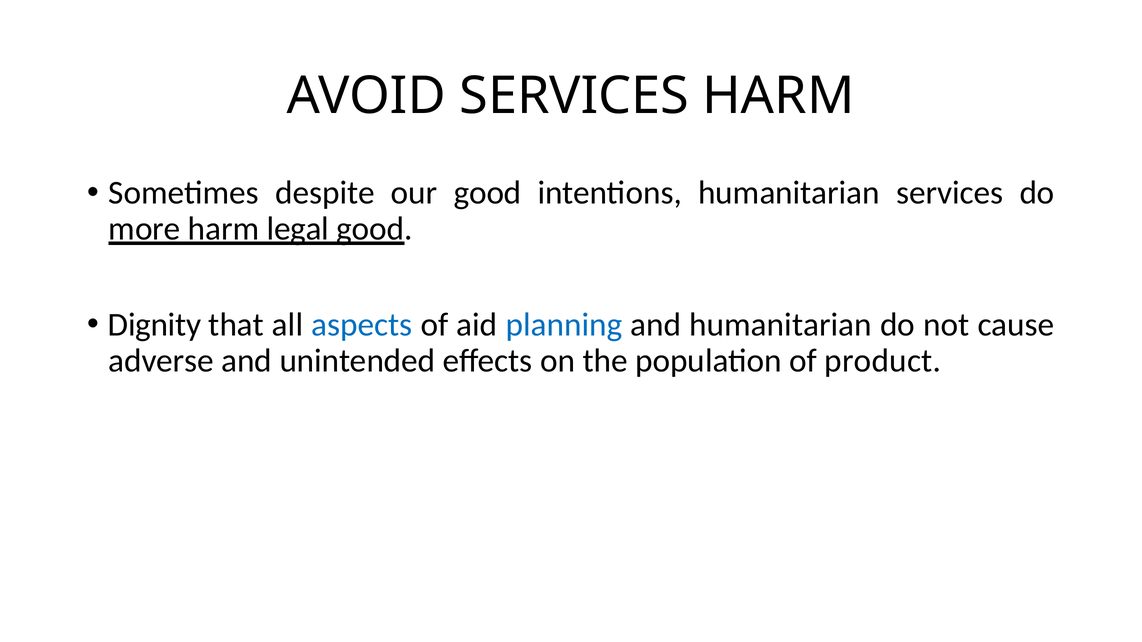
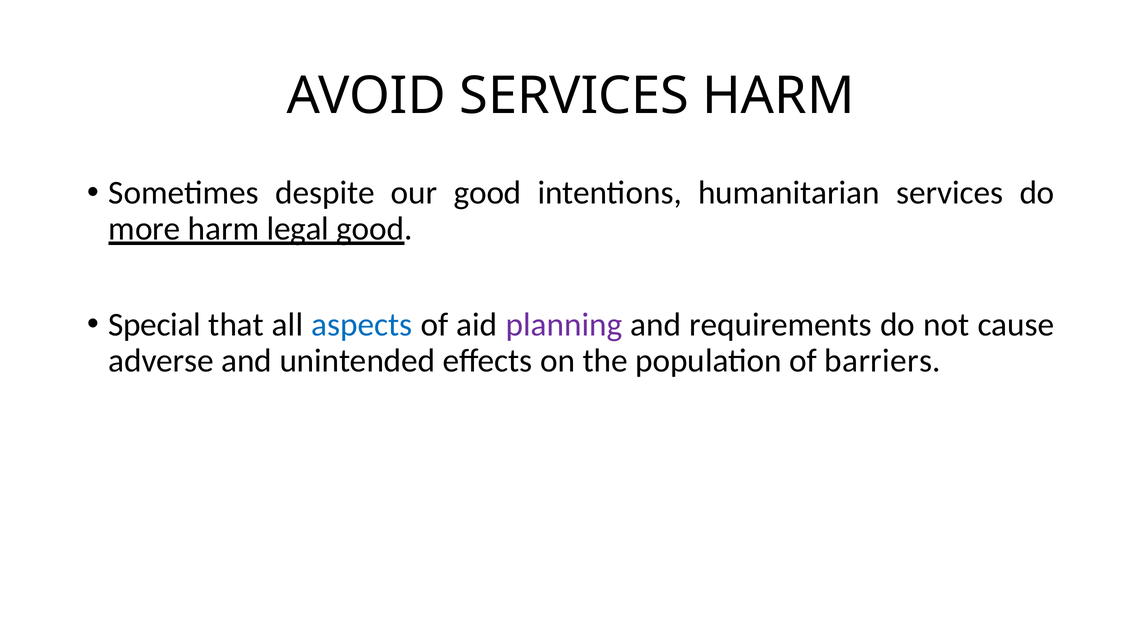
Dignity: Dignity -> Special
planning colour: blue -> purple
and humanitarian: humanitarian -> requirements
product: product -> barriers
